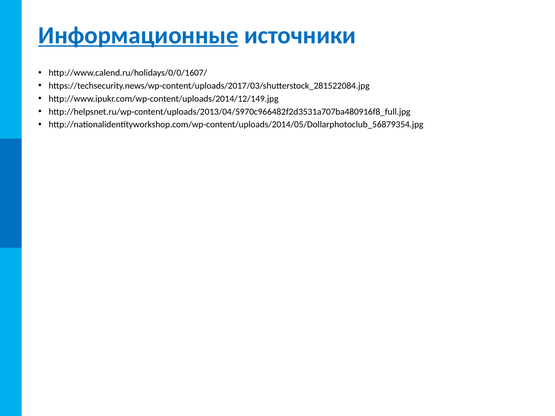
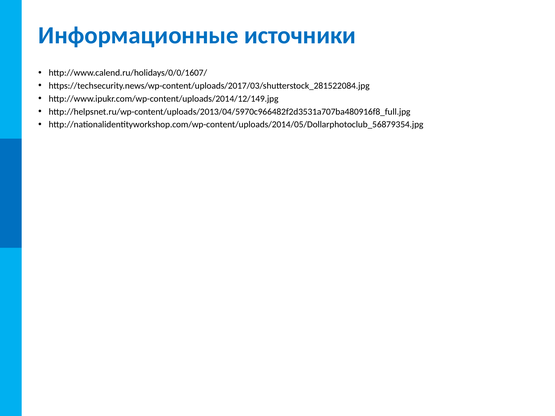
Информационные underline: present -> none
